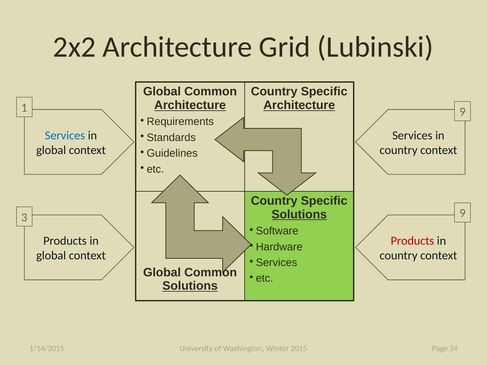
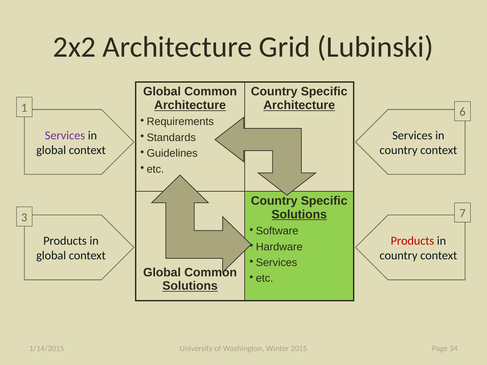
1 9: 9 -> 6
Services at (65, 136) colour: blue -> purple
3 9: 9 -> 7
